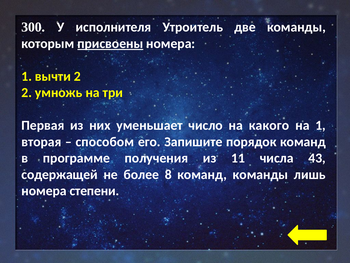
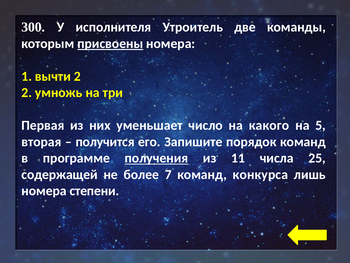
на 1: 1 -> 5
способом: способом -> получится
получения underline: none -> present
43: 43 -> 25
8: 8 -> 7
команд команды: команды -> конкурса
